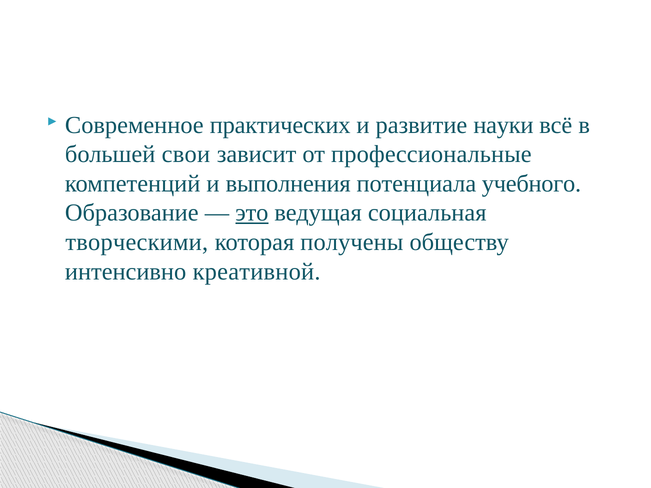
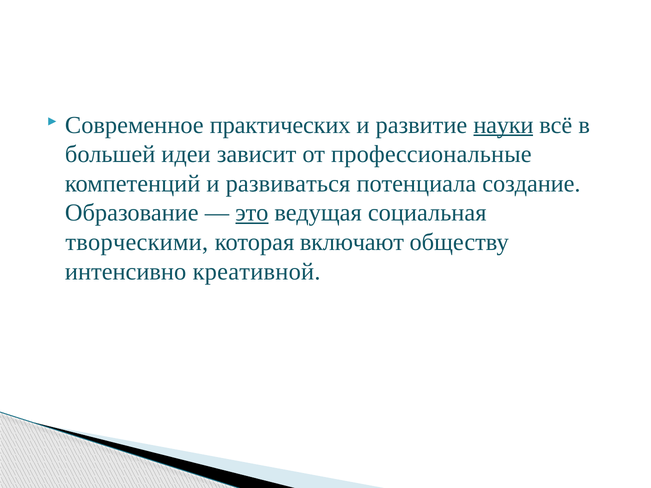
науки underline: none -> present
свои: свои -> идеи
выполнения: выполнения -> развиваться
учебного: учебного -> создание
получены: получены -> включают
